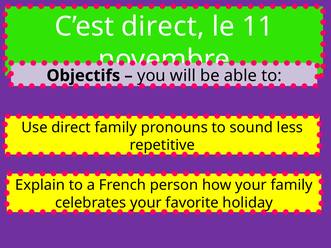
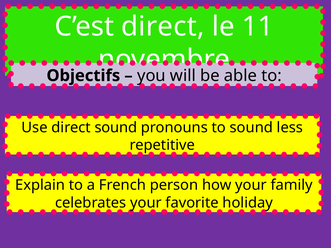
direct family: family -> sound
